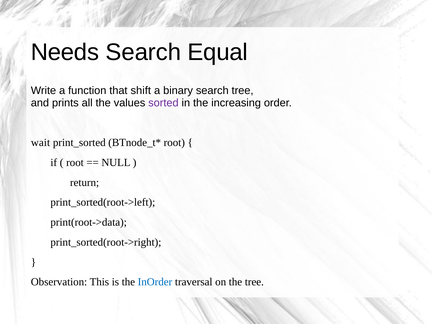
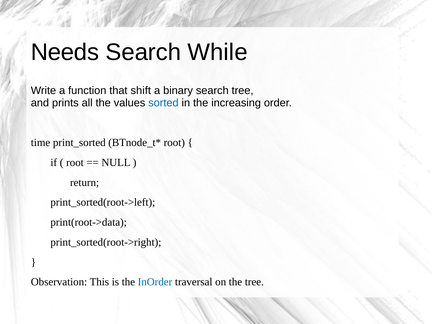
Equal: Equal -> While
sorted colour: purple -> blue
wait: wait -> time
